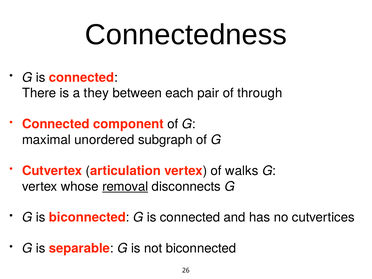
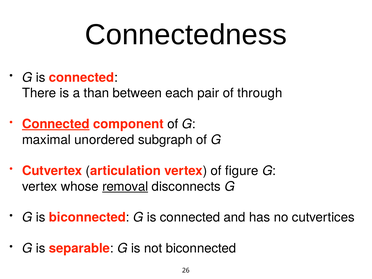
they: they -> than
Connected at (56, 124) underline: none -> present
walks: walks -> figure
